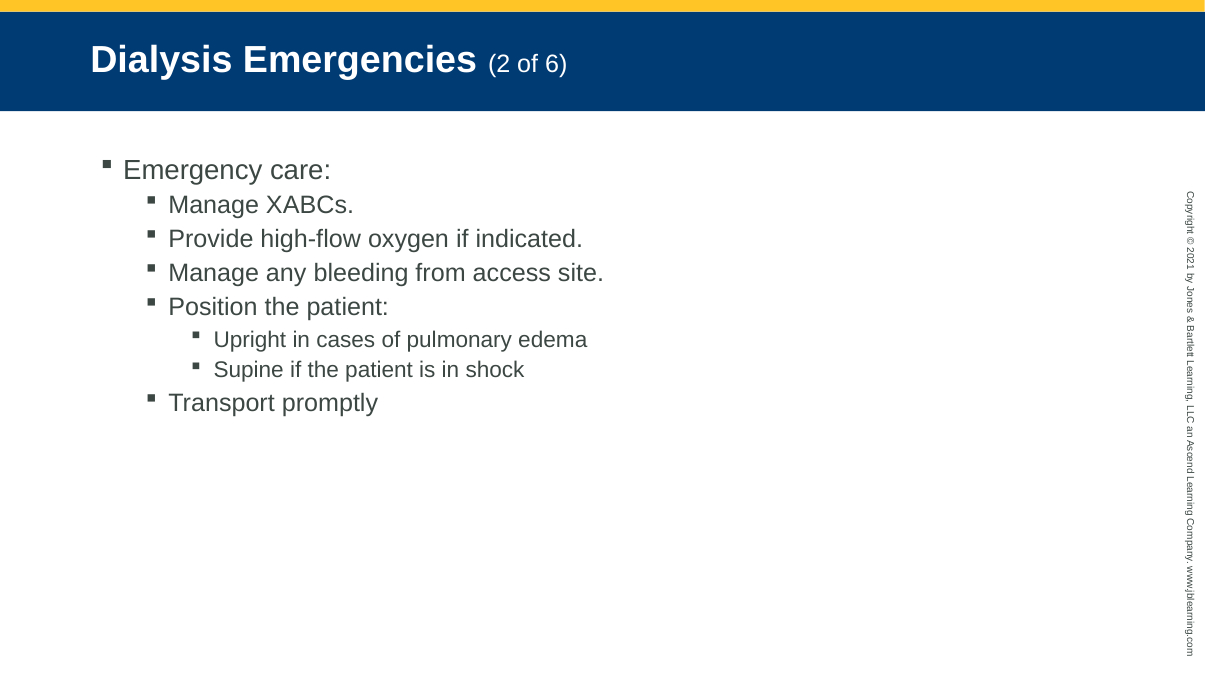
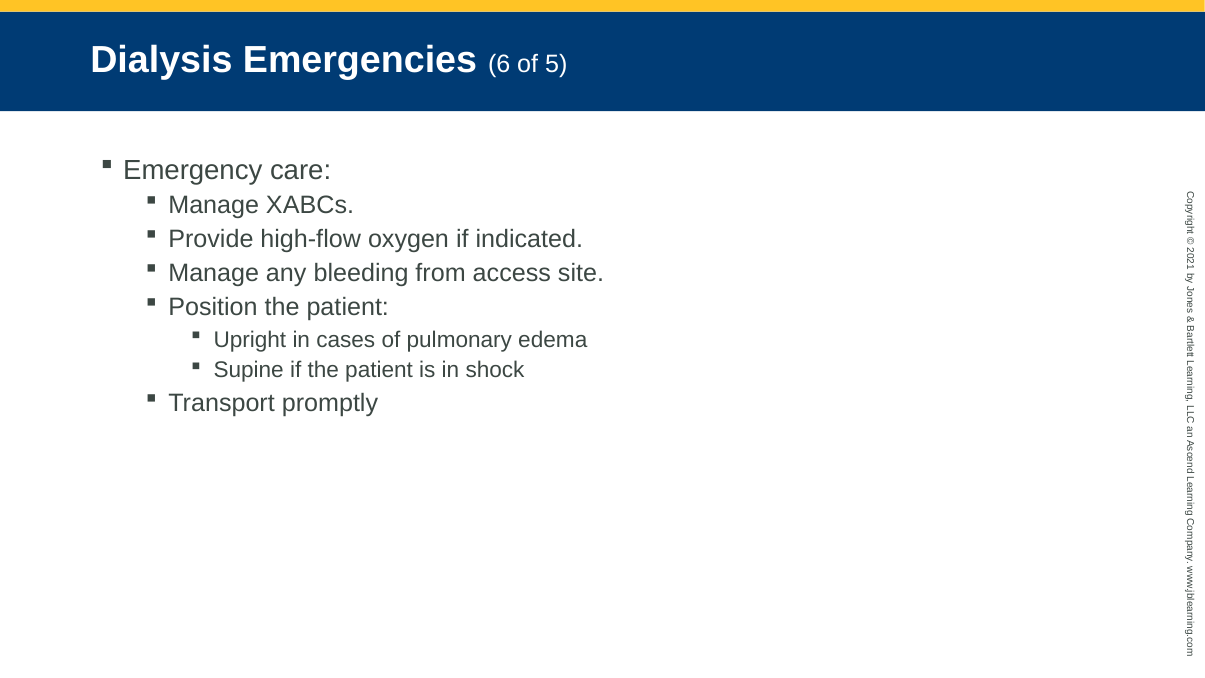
Emergencies 2: 2 -> 6
6: 6 -> 5
